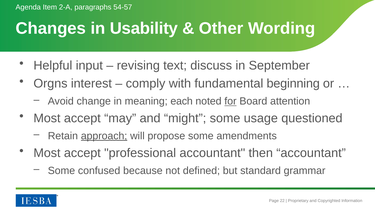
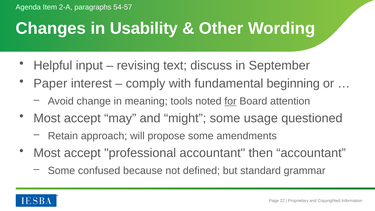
Orgns: Orgns -> Paper
each: each -> tools
approach underline: present -> none
